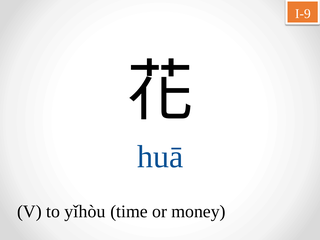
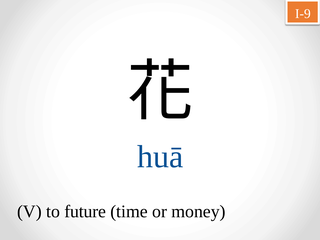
yǐhòu: yǐhòu -> future
